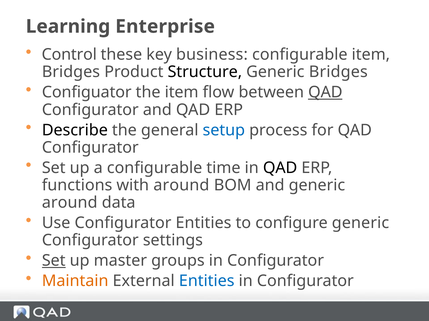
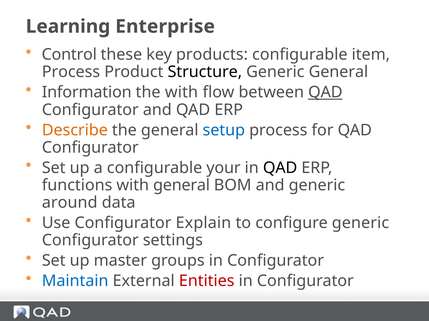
business: business -> products
Bridges at (71, 72): Bridges -> Process
Generic Bridges: Bridges -> General
Configuator: Configuator -> Information
the item: item -> with
Describe colour: black -> orange
time: time -> your
with around: around -> general
Configurator Entities: Entities -> Explain
Set at (54, 261) underline: present -> none
Maintain colour: orange -> blue
Entities at (207, 282) colour: blue -> red
